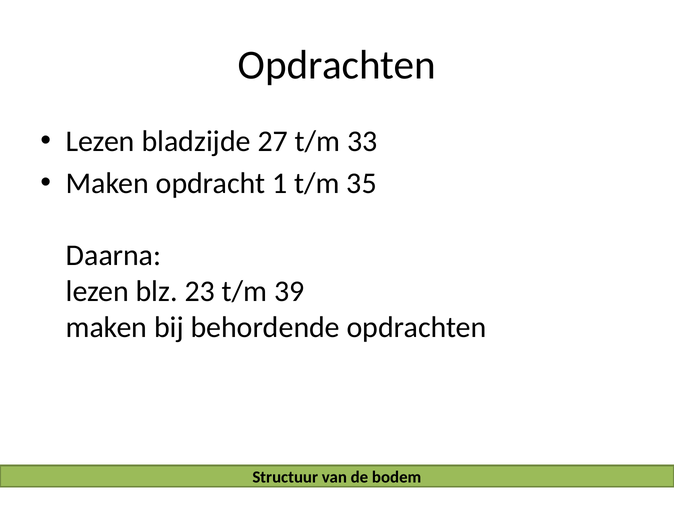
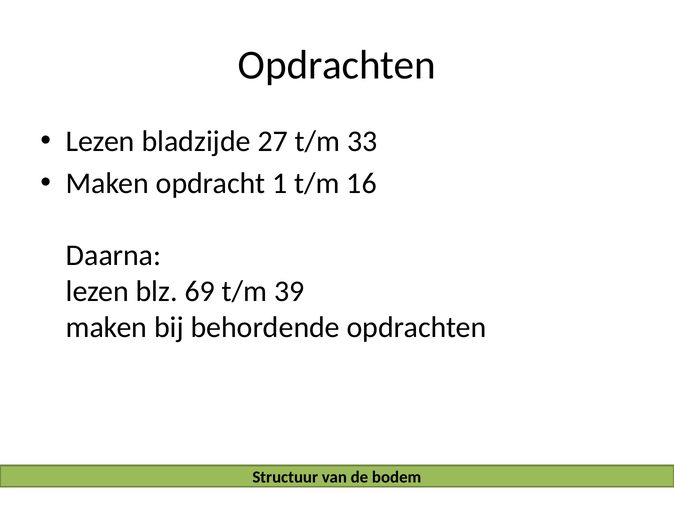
35: 35 -> 16
23: 23 -> 69
